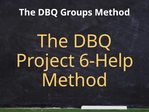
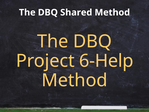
Groups: Groups -> Shared
